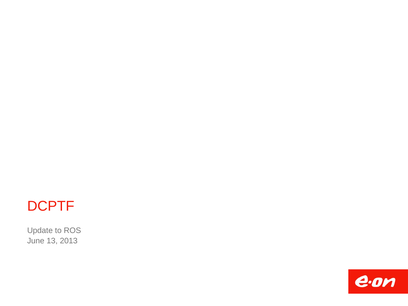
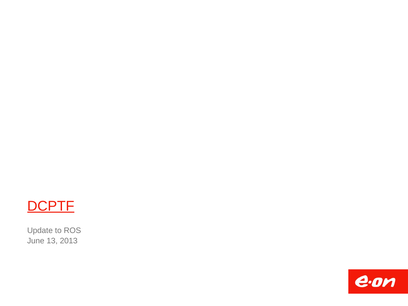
DCPTF underline: none -> present
